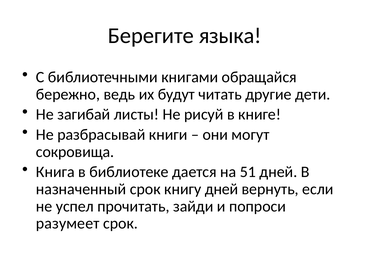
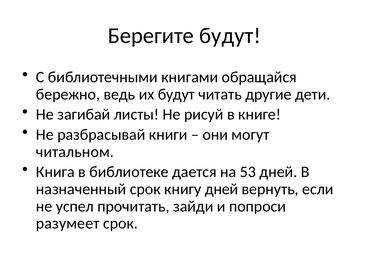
Берегите языка: языка -> будут
сокровища: сокровища -> читальном
51: 51 -> 53
